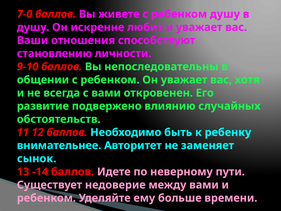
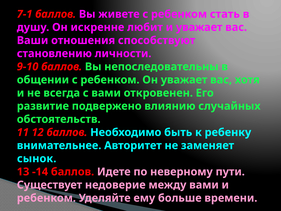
7-0: 7-0 -> 7-1
ребенком душу: душу -> стать
